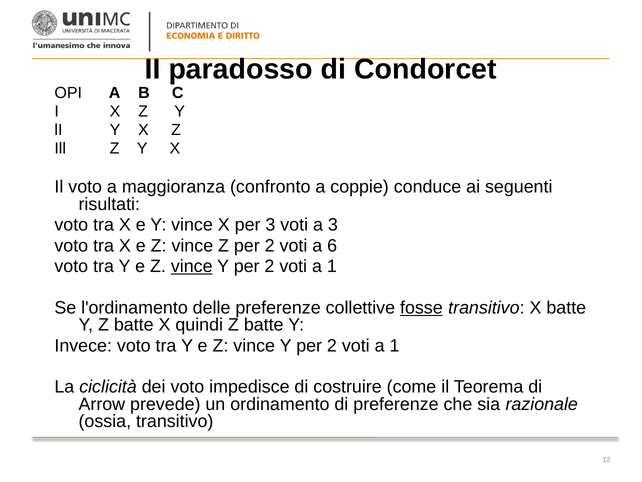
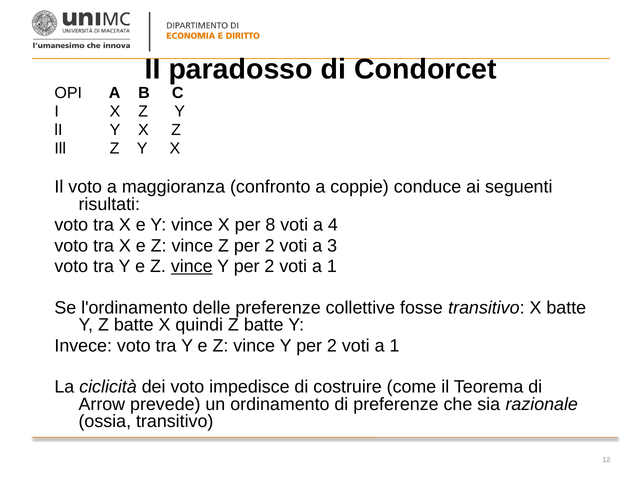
per 3: 3 -> 8
a 3: 3 -> 4
6: 6 -> 3
fosse underline: present -> none
